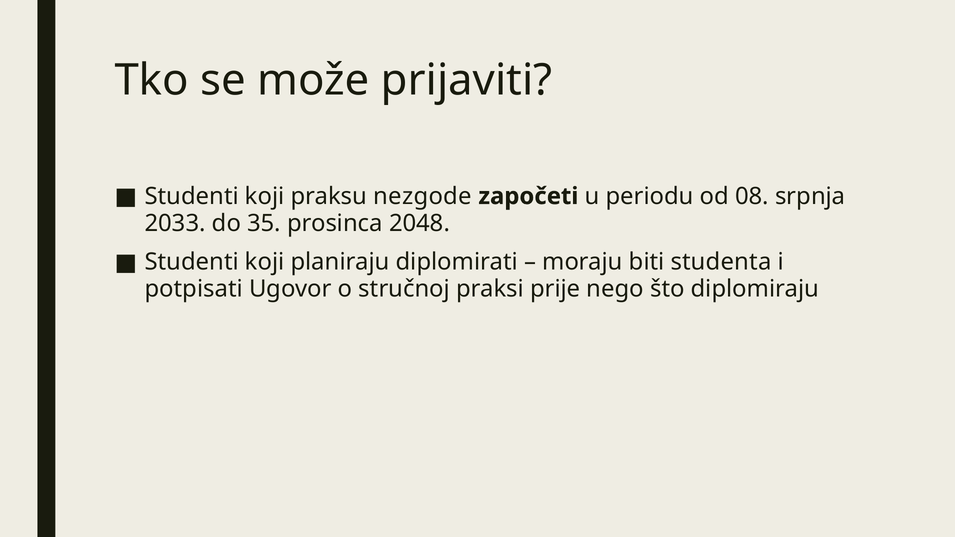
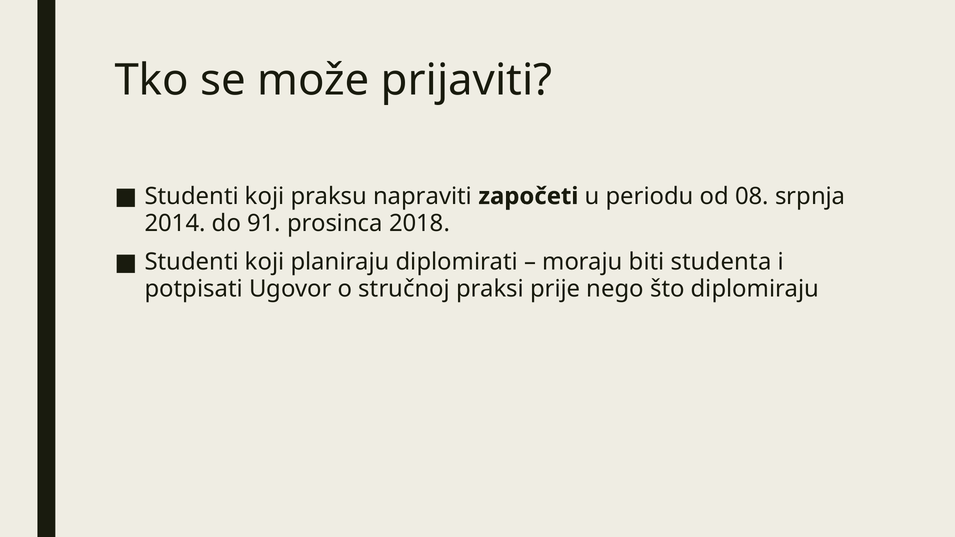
nezgode: nezgode -> napraviti
2033: 2033 -> 2014
35: 35 -> 91
2048: 2048 -> 2018
